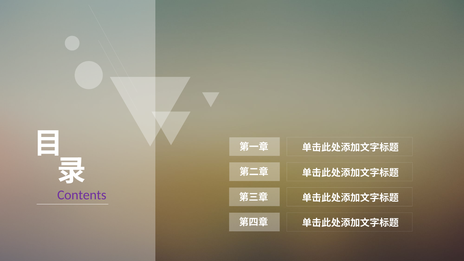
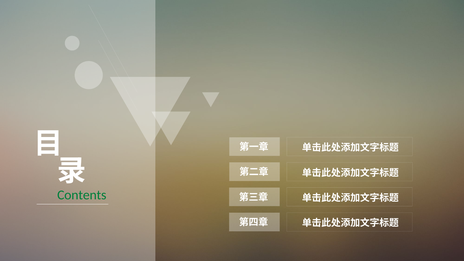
Contents colour: purple -> green
